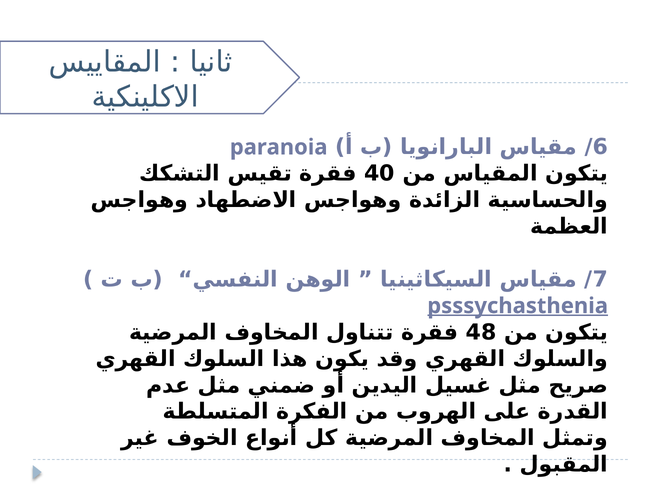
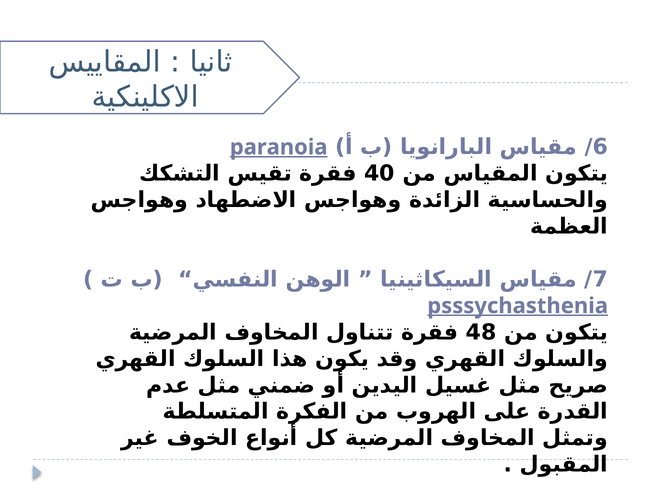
paranoia underline: none -> present
